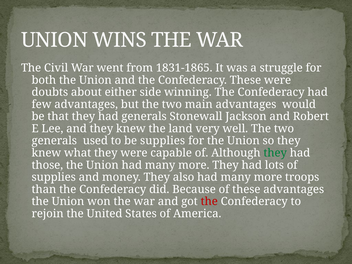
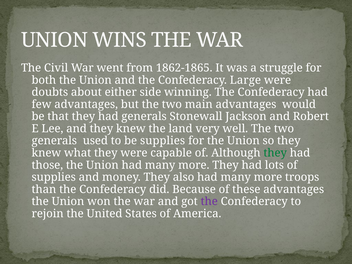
1831-1865: 1831-1865 -> 1862-1865
Confederacy These: These -> Large
the at (209, 201) colour: red -> purple
